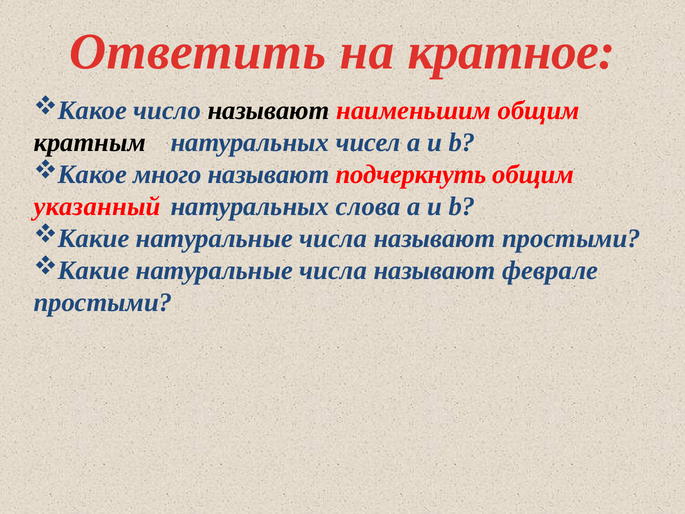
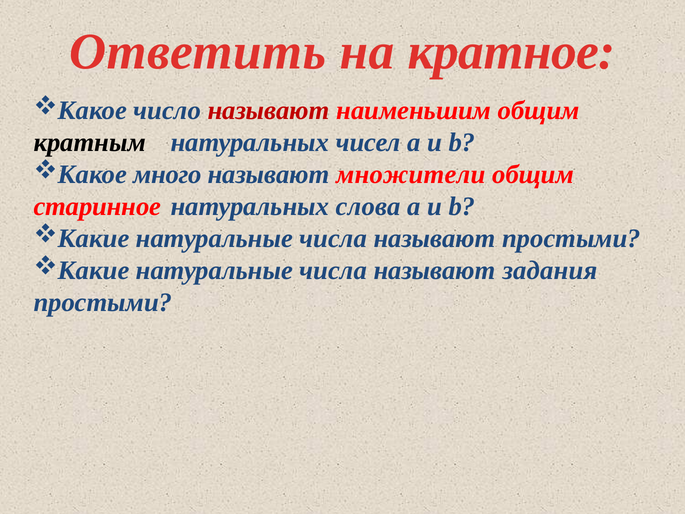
называют at (269, 110) colour: black -> red
подчеркнуть: подчеркнуть -> множители
указанный: указанный -> старинное
феврале: феврале -> задания
